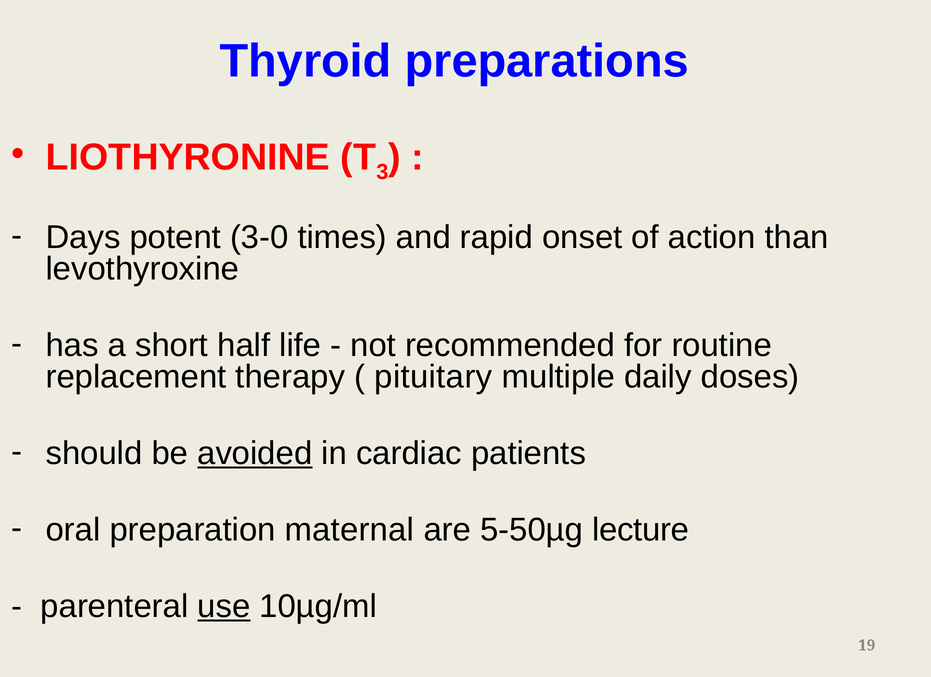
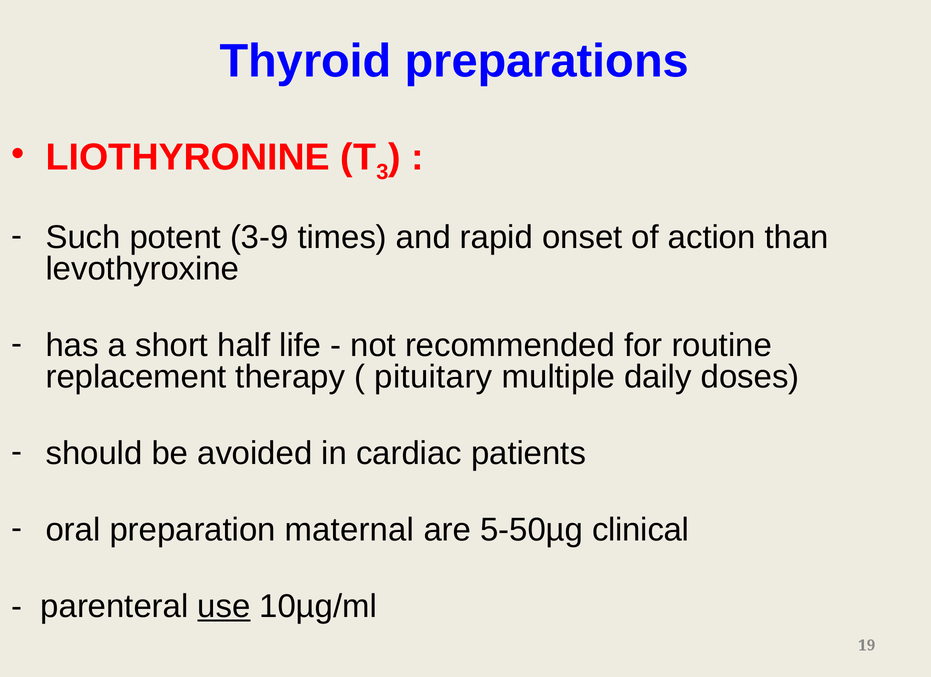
Days: Days -> Such
3-0: 3-0 -> 3-9
avoided underline: present -> none
lecture: lecture -> clinical
